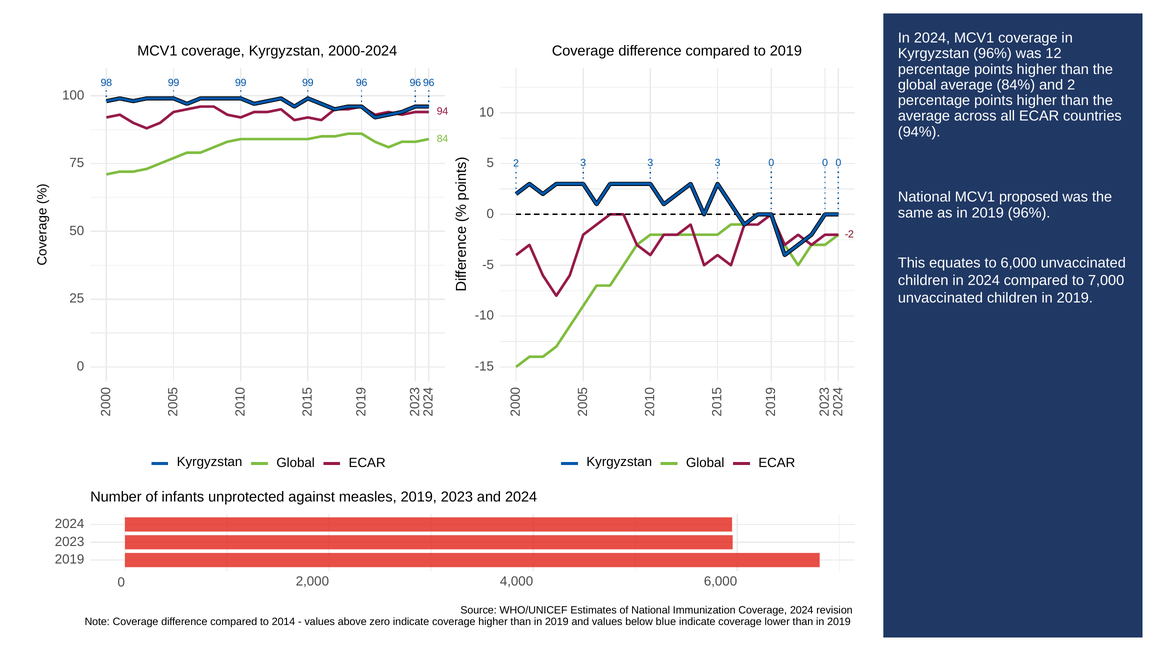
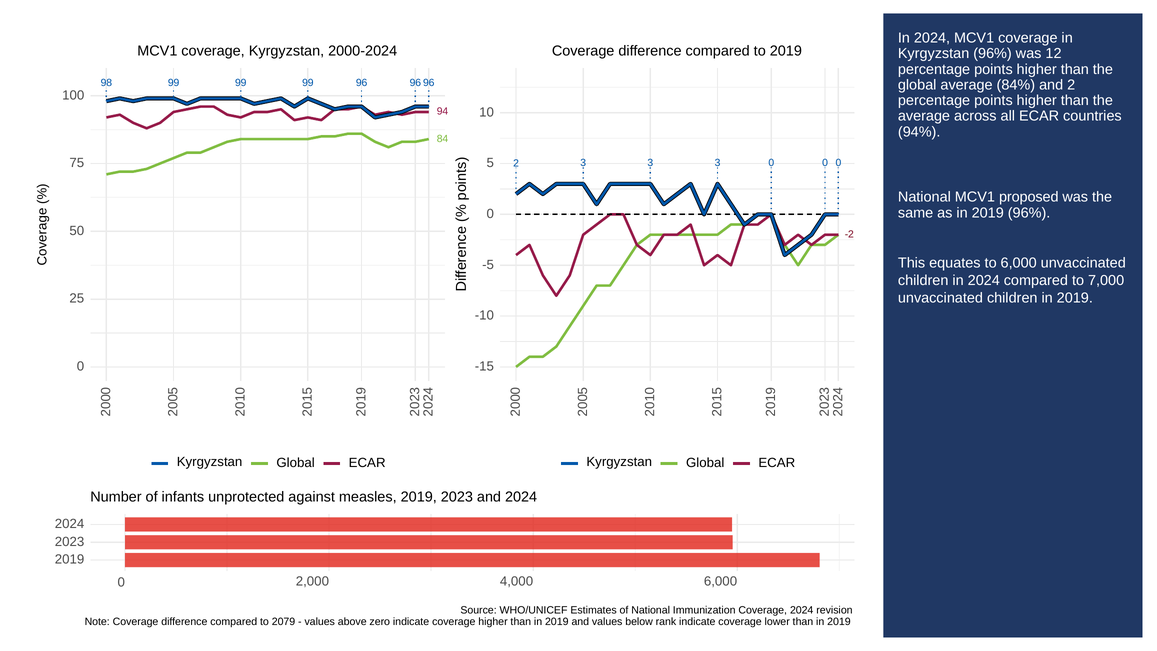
2014: 2014 -> 2079
blue: blue -> rank
